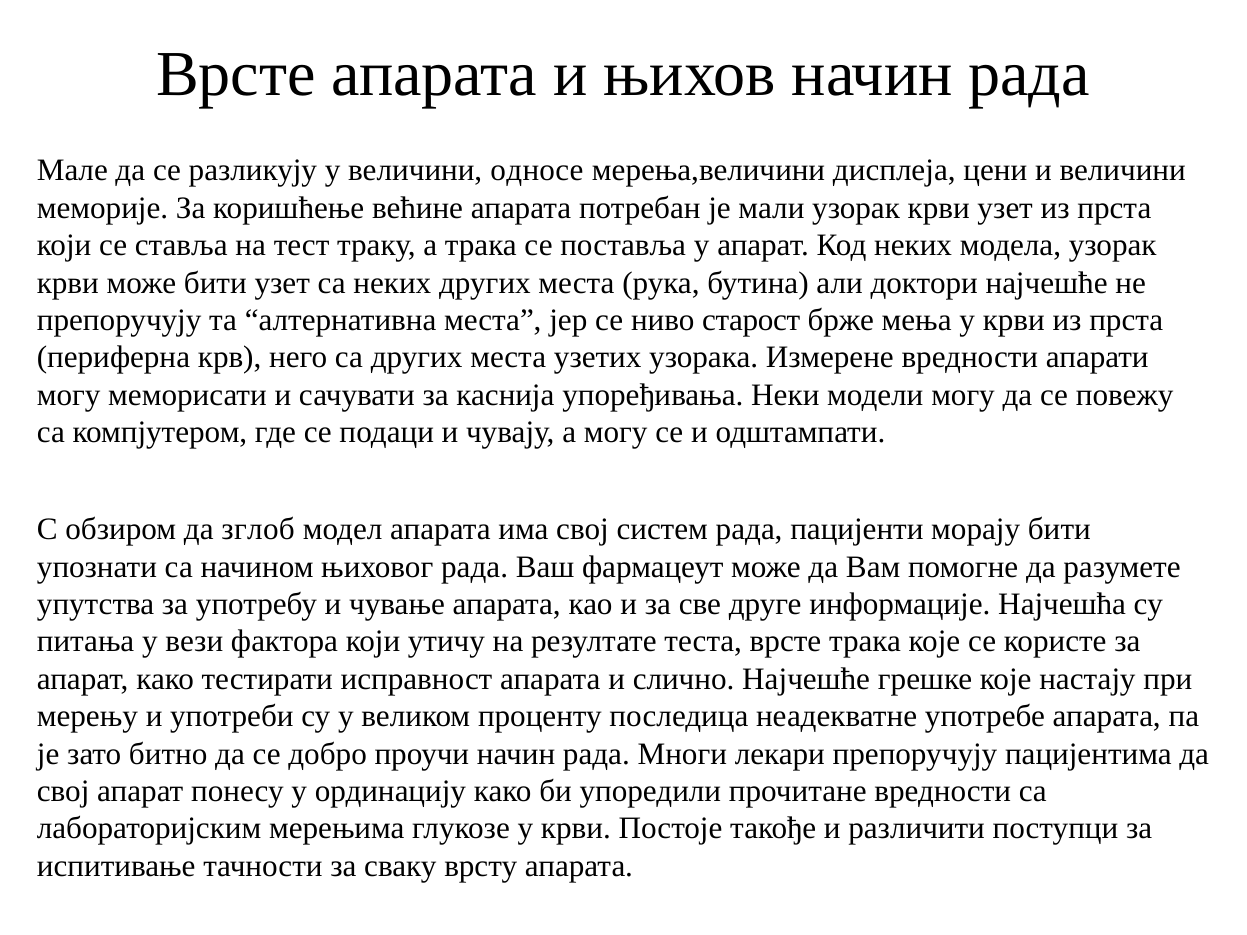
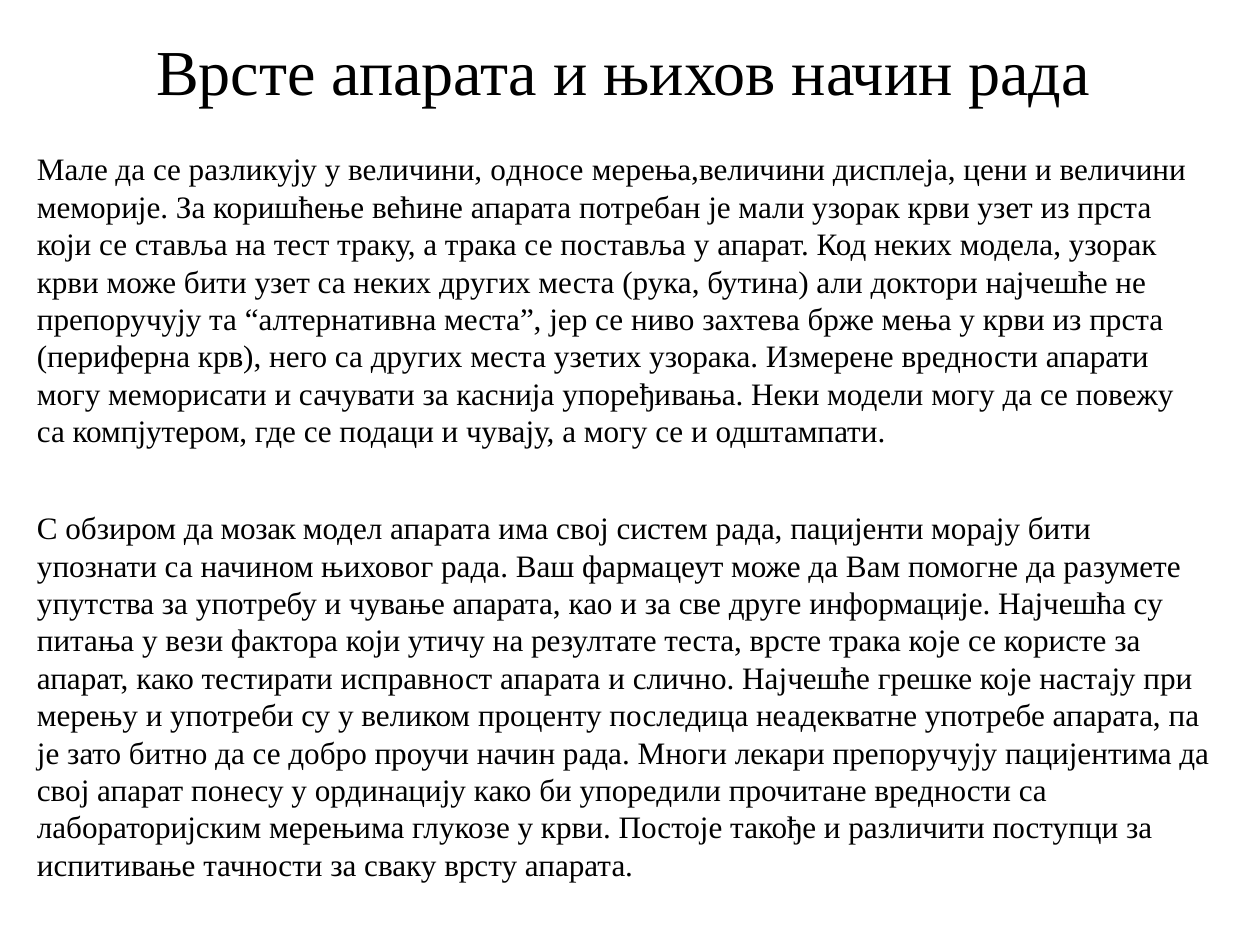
старост: старост -> захтева
зглоб: зглоб -> мозак
